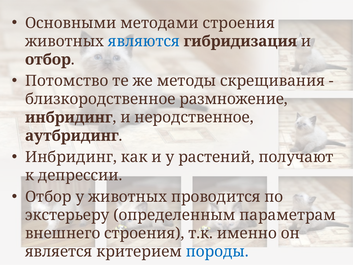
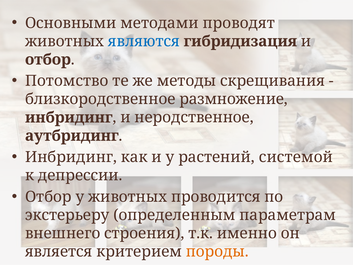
методами строения: строения -> проводят
получают: получают -> системой
породы colour: blue -> orange
